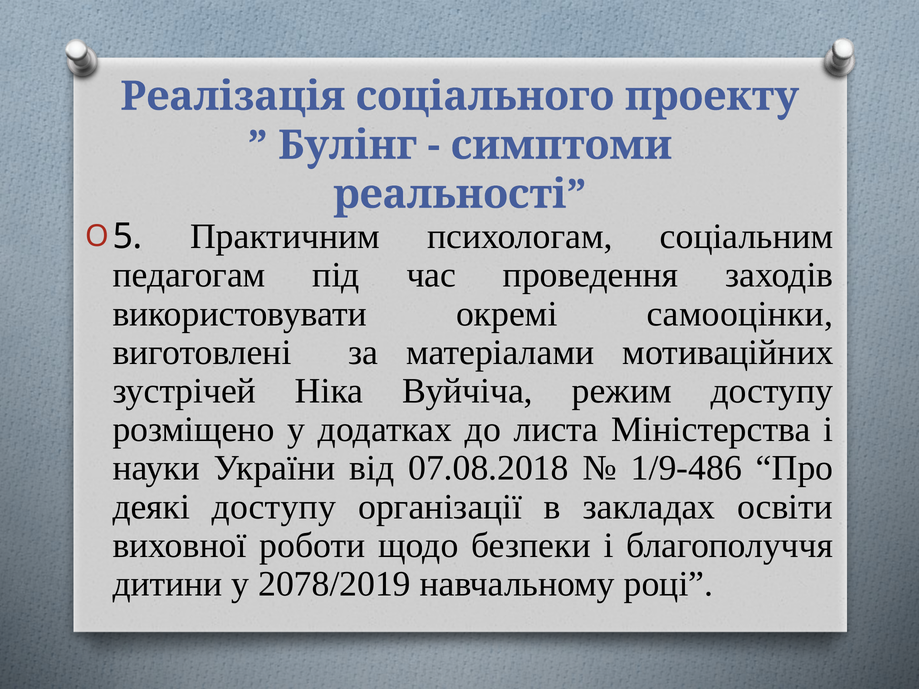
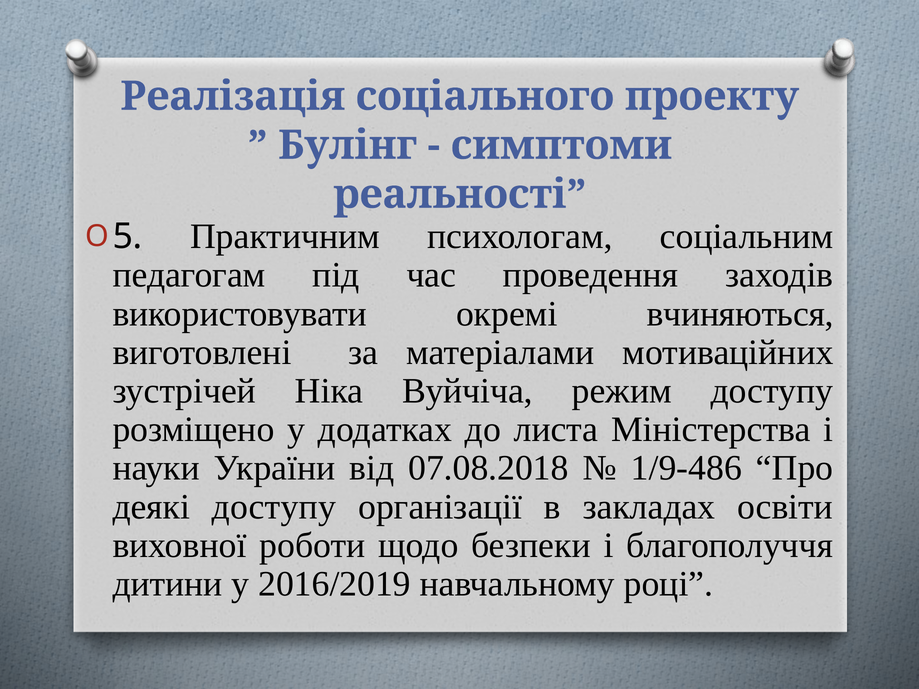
самооцінки: самооцінки -> вчиняються
2078/2019: 2078/2019 -> 2016/2019
